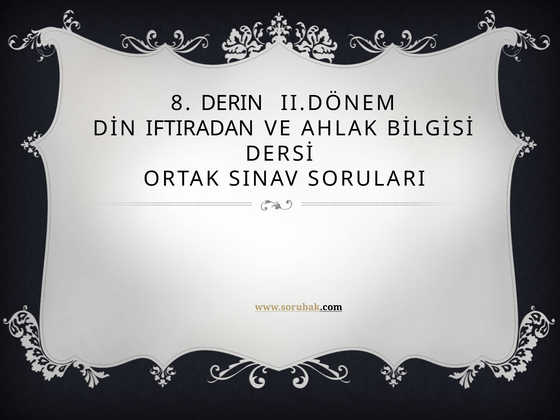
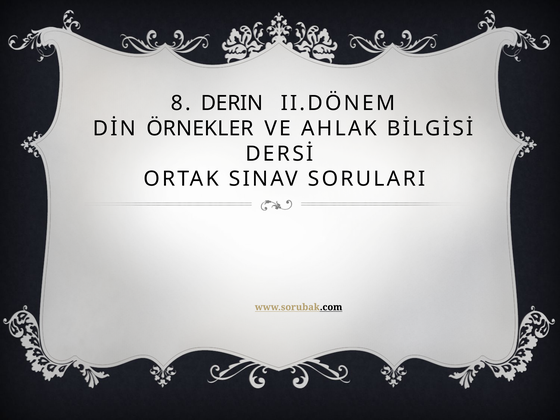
IFTIRADAN: IFTIRADAN -> ÖRNEKLER
